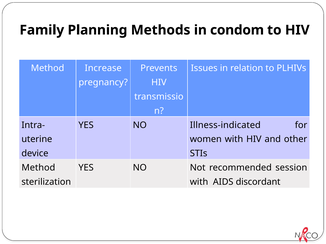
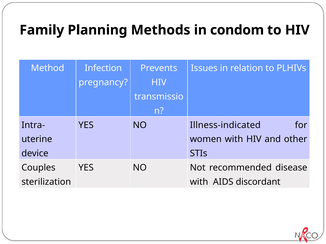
Increase: Increase -> Infection
Method at (38, 168): Method -> Couples
session: session -> disease
